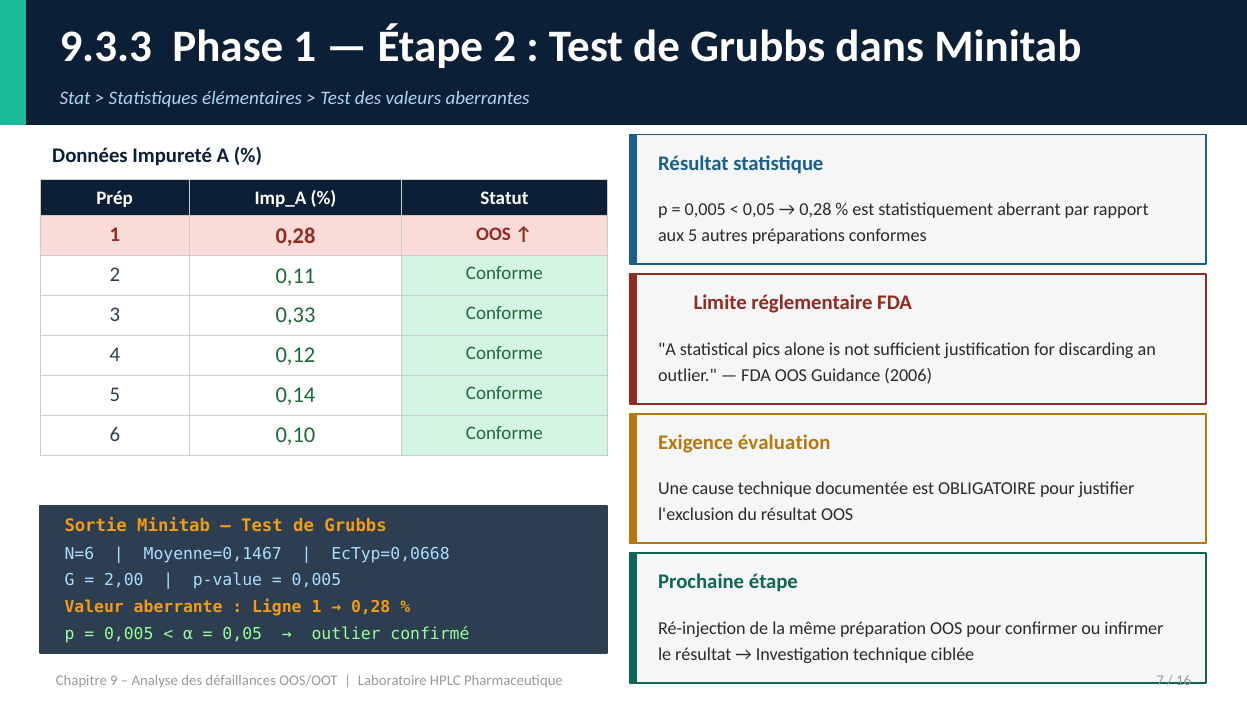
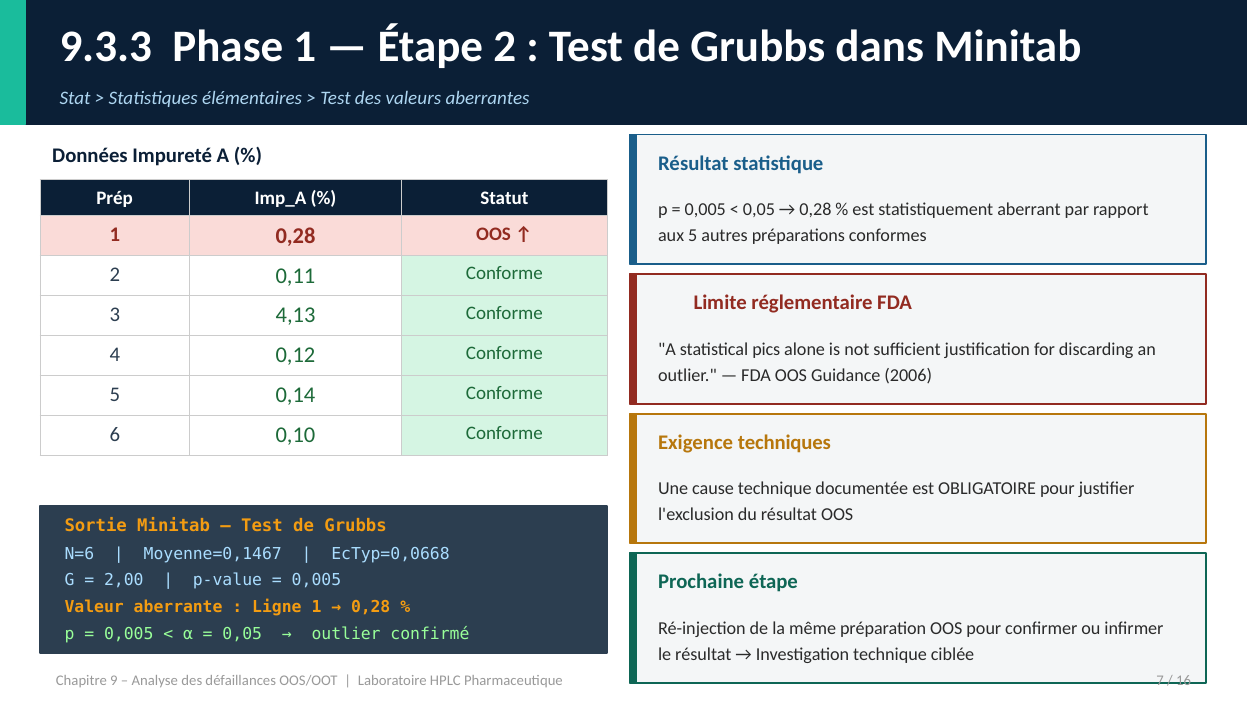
0,33: 0,33 -> 4,13
évaluation: évaluation -> techniques
